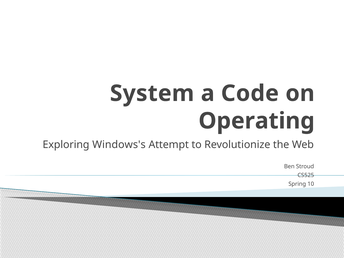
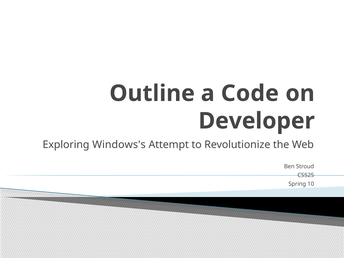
System: System -> Outline
Operating: Operating -> Developer
